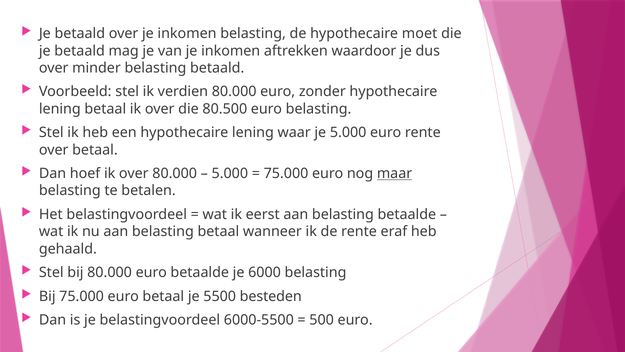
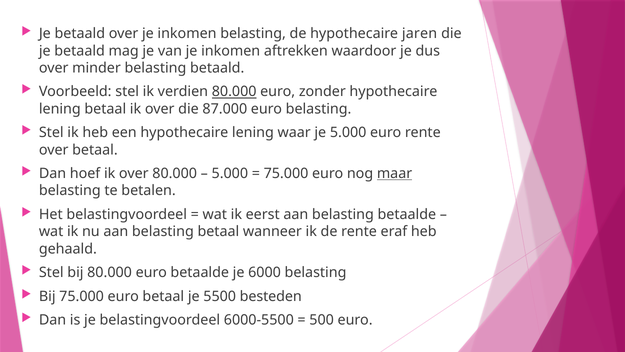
moet: moet -> jaren
80.000 at (234, 92) underline: none -> present
80.500: 80.500 -> 87.000
